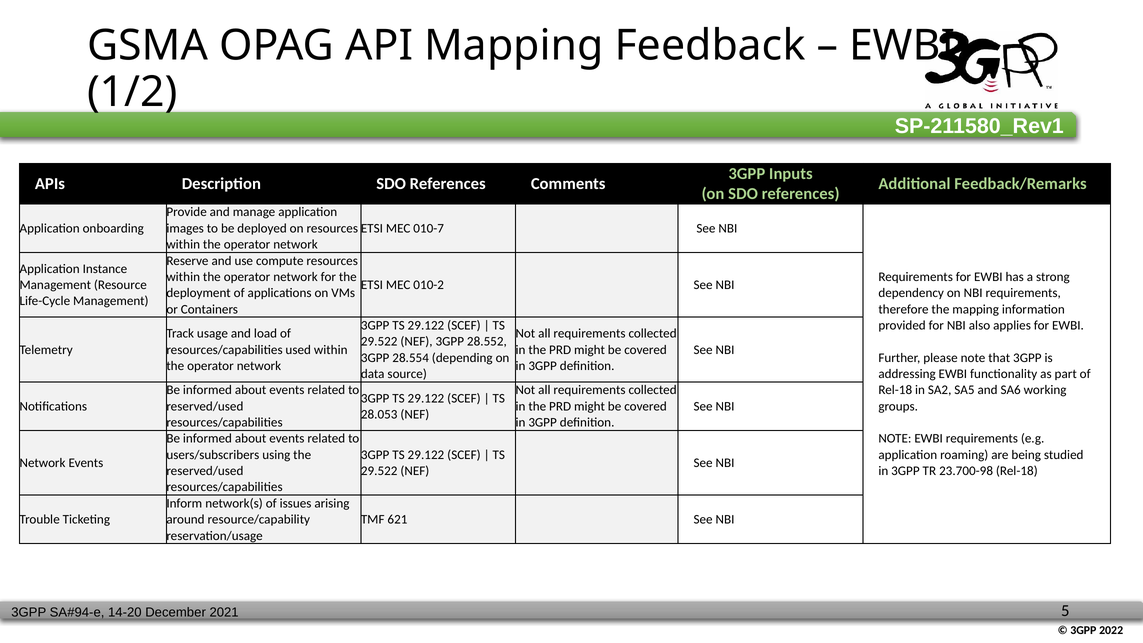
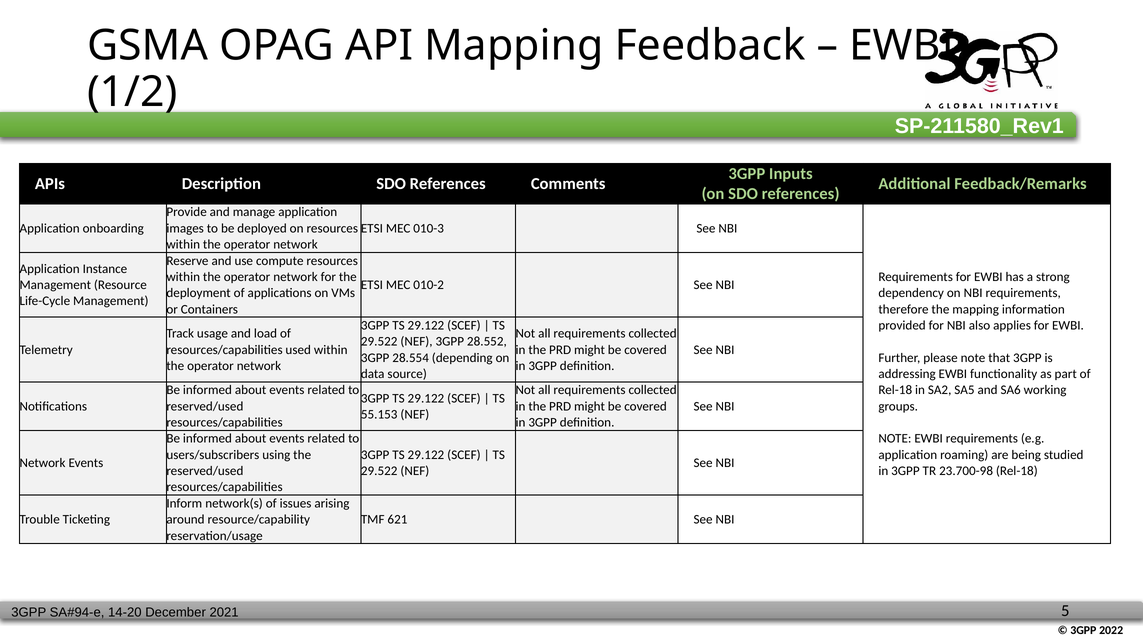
010-7: 010-7 -> 010-3
28.053: 28.053 -> 55.153
